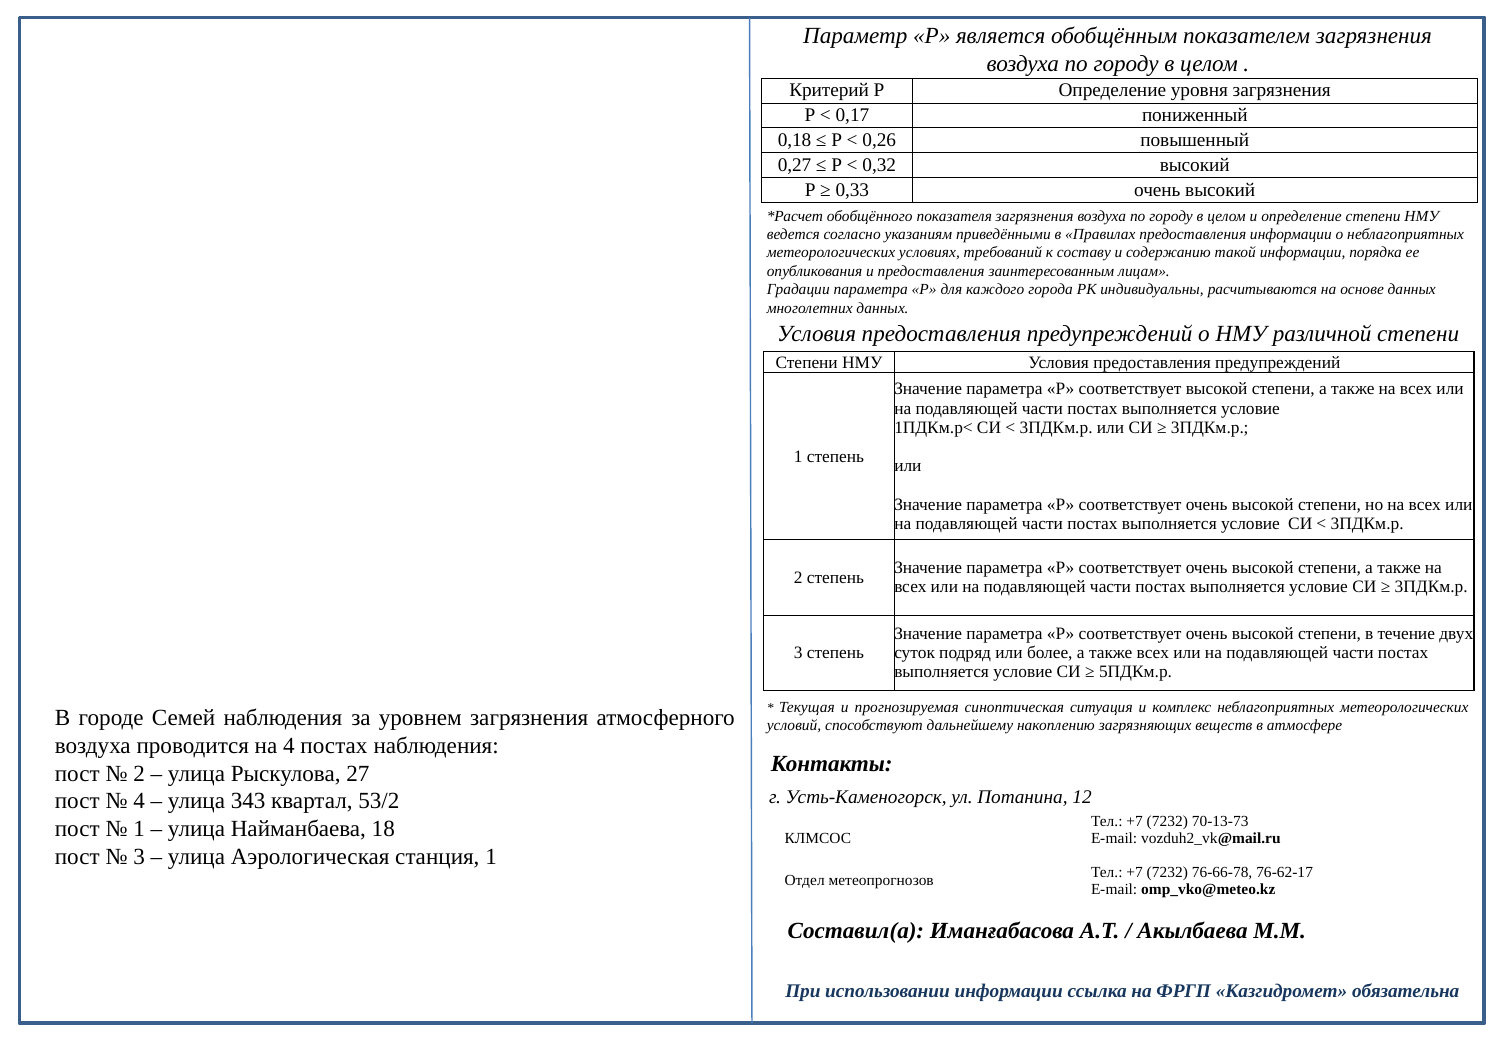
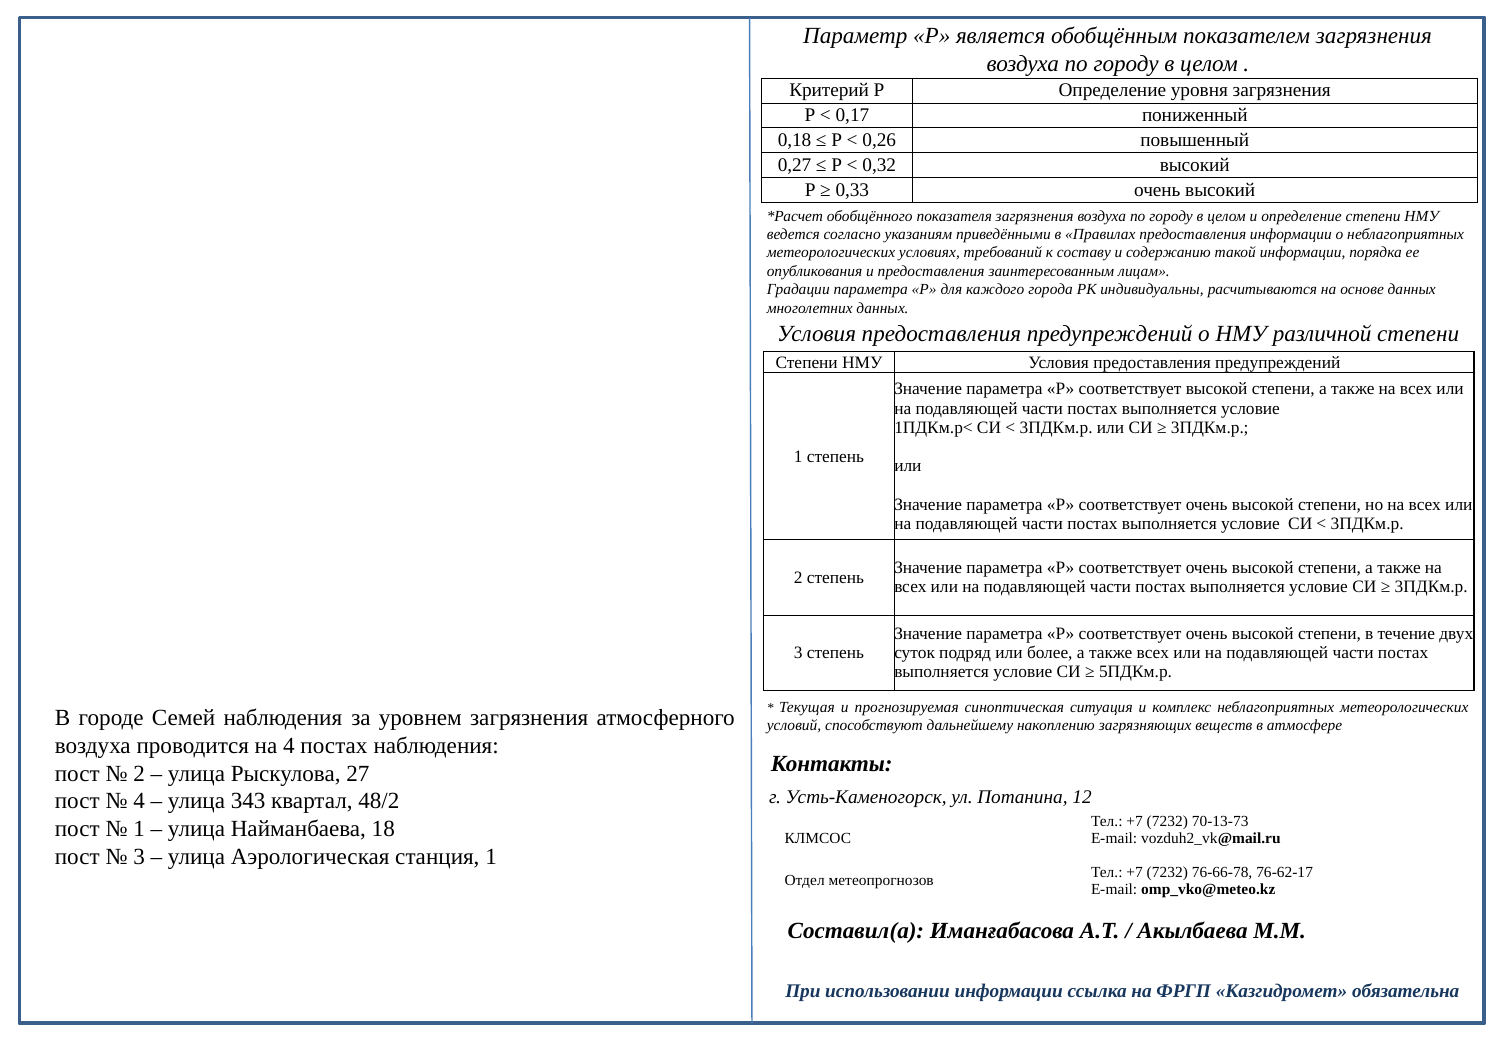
53/2: 53/2 -> 48/2
